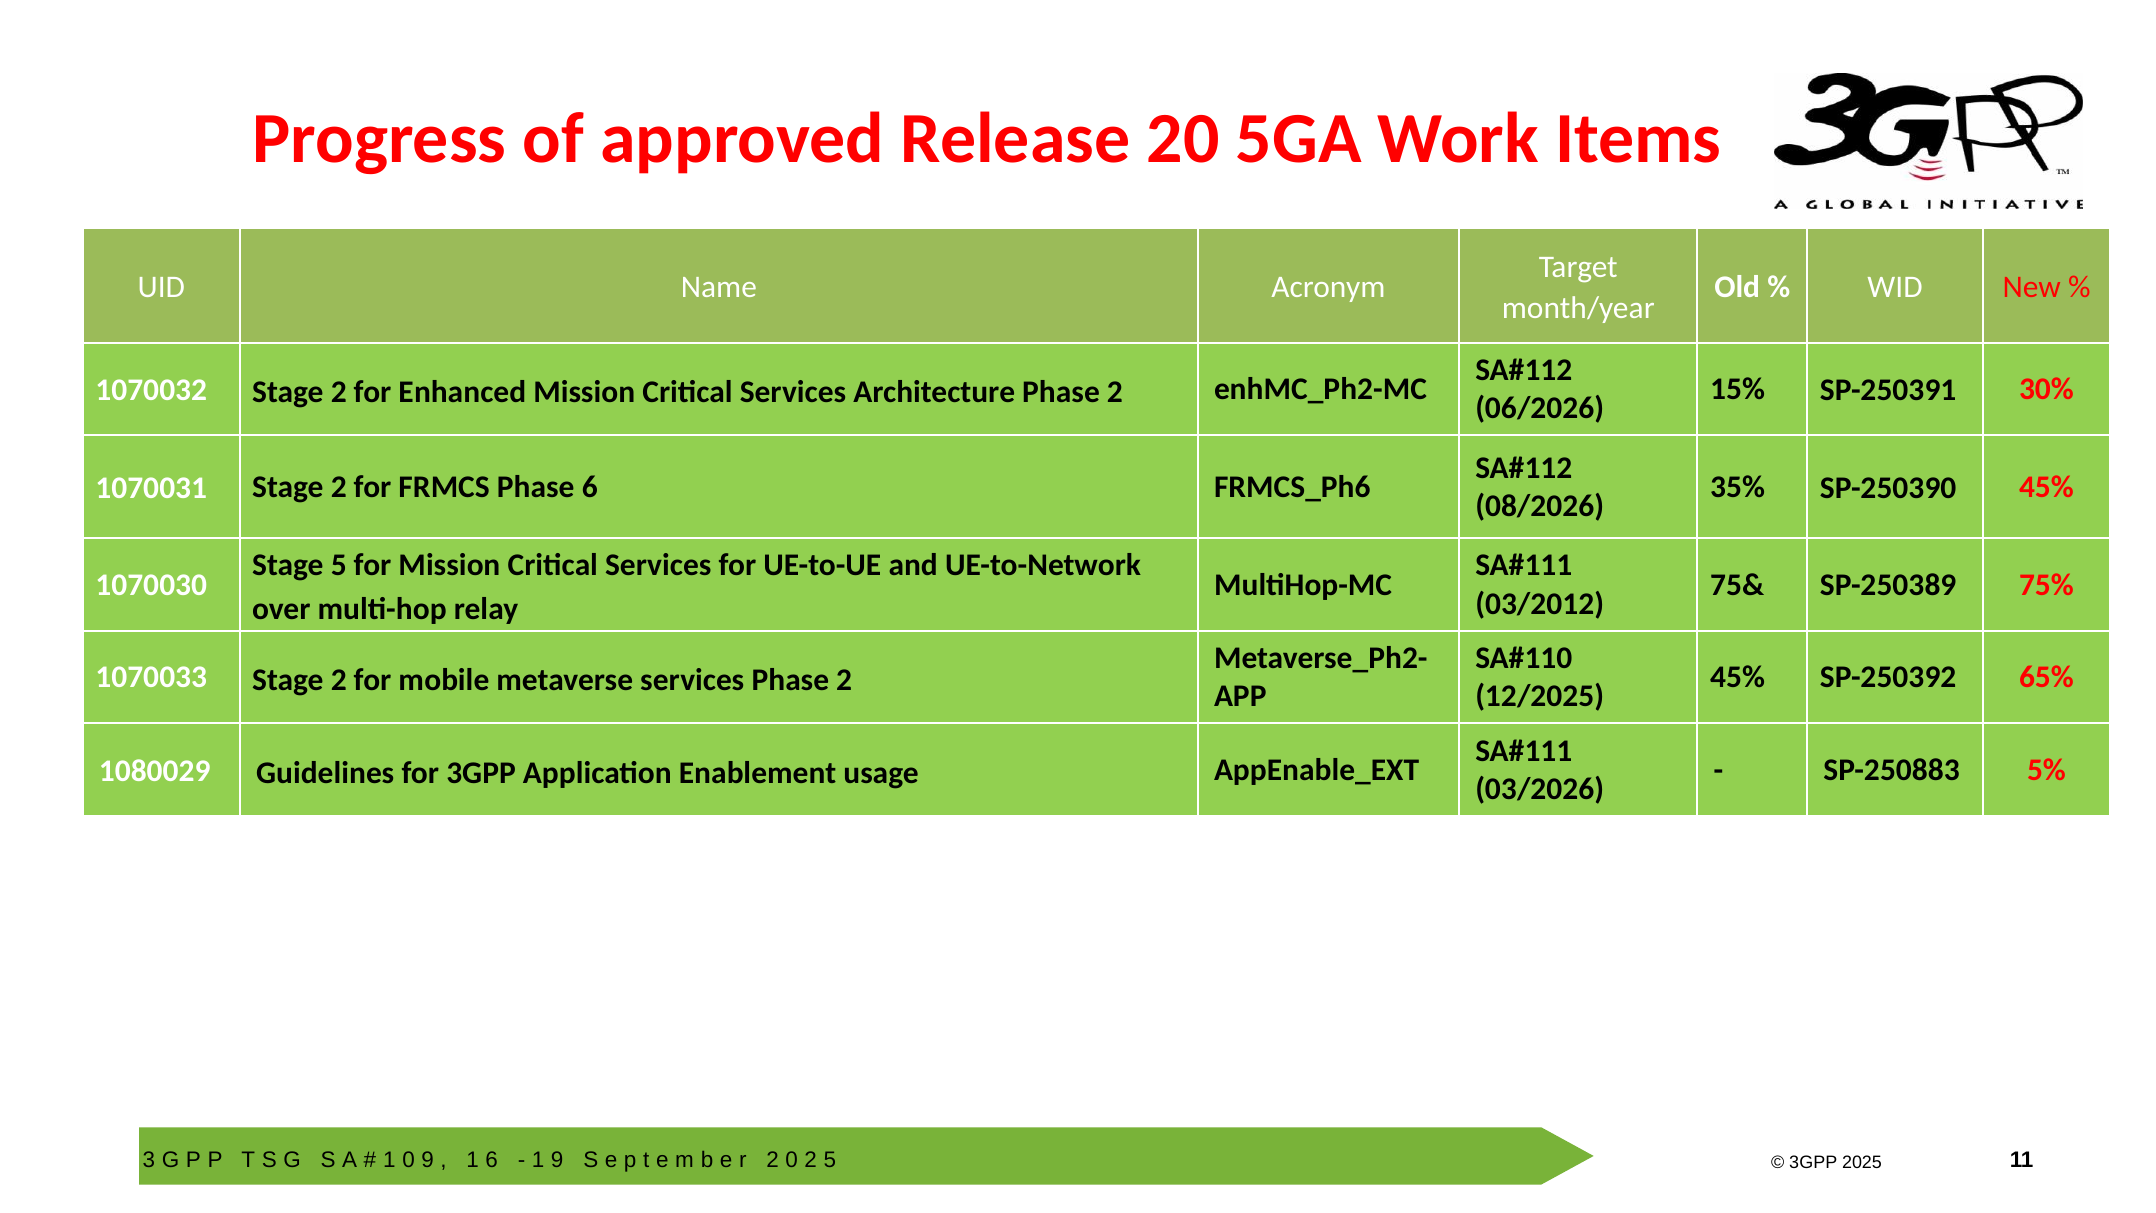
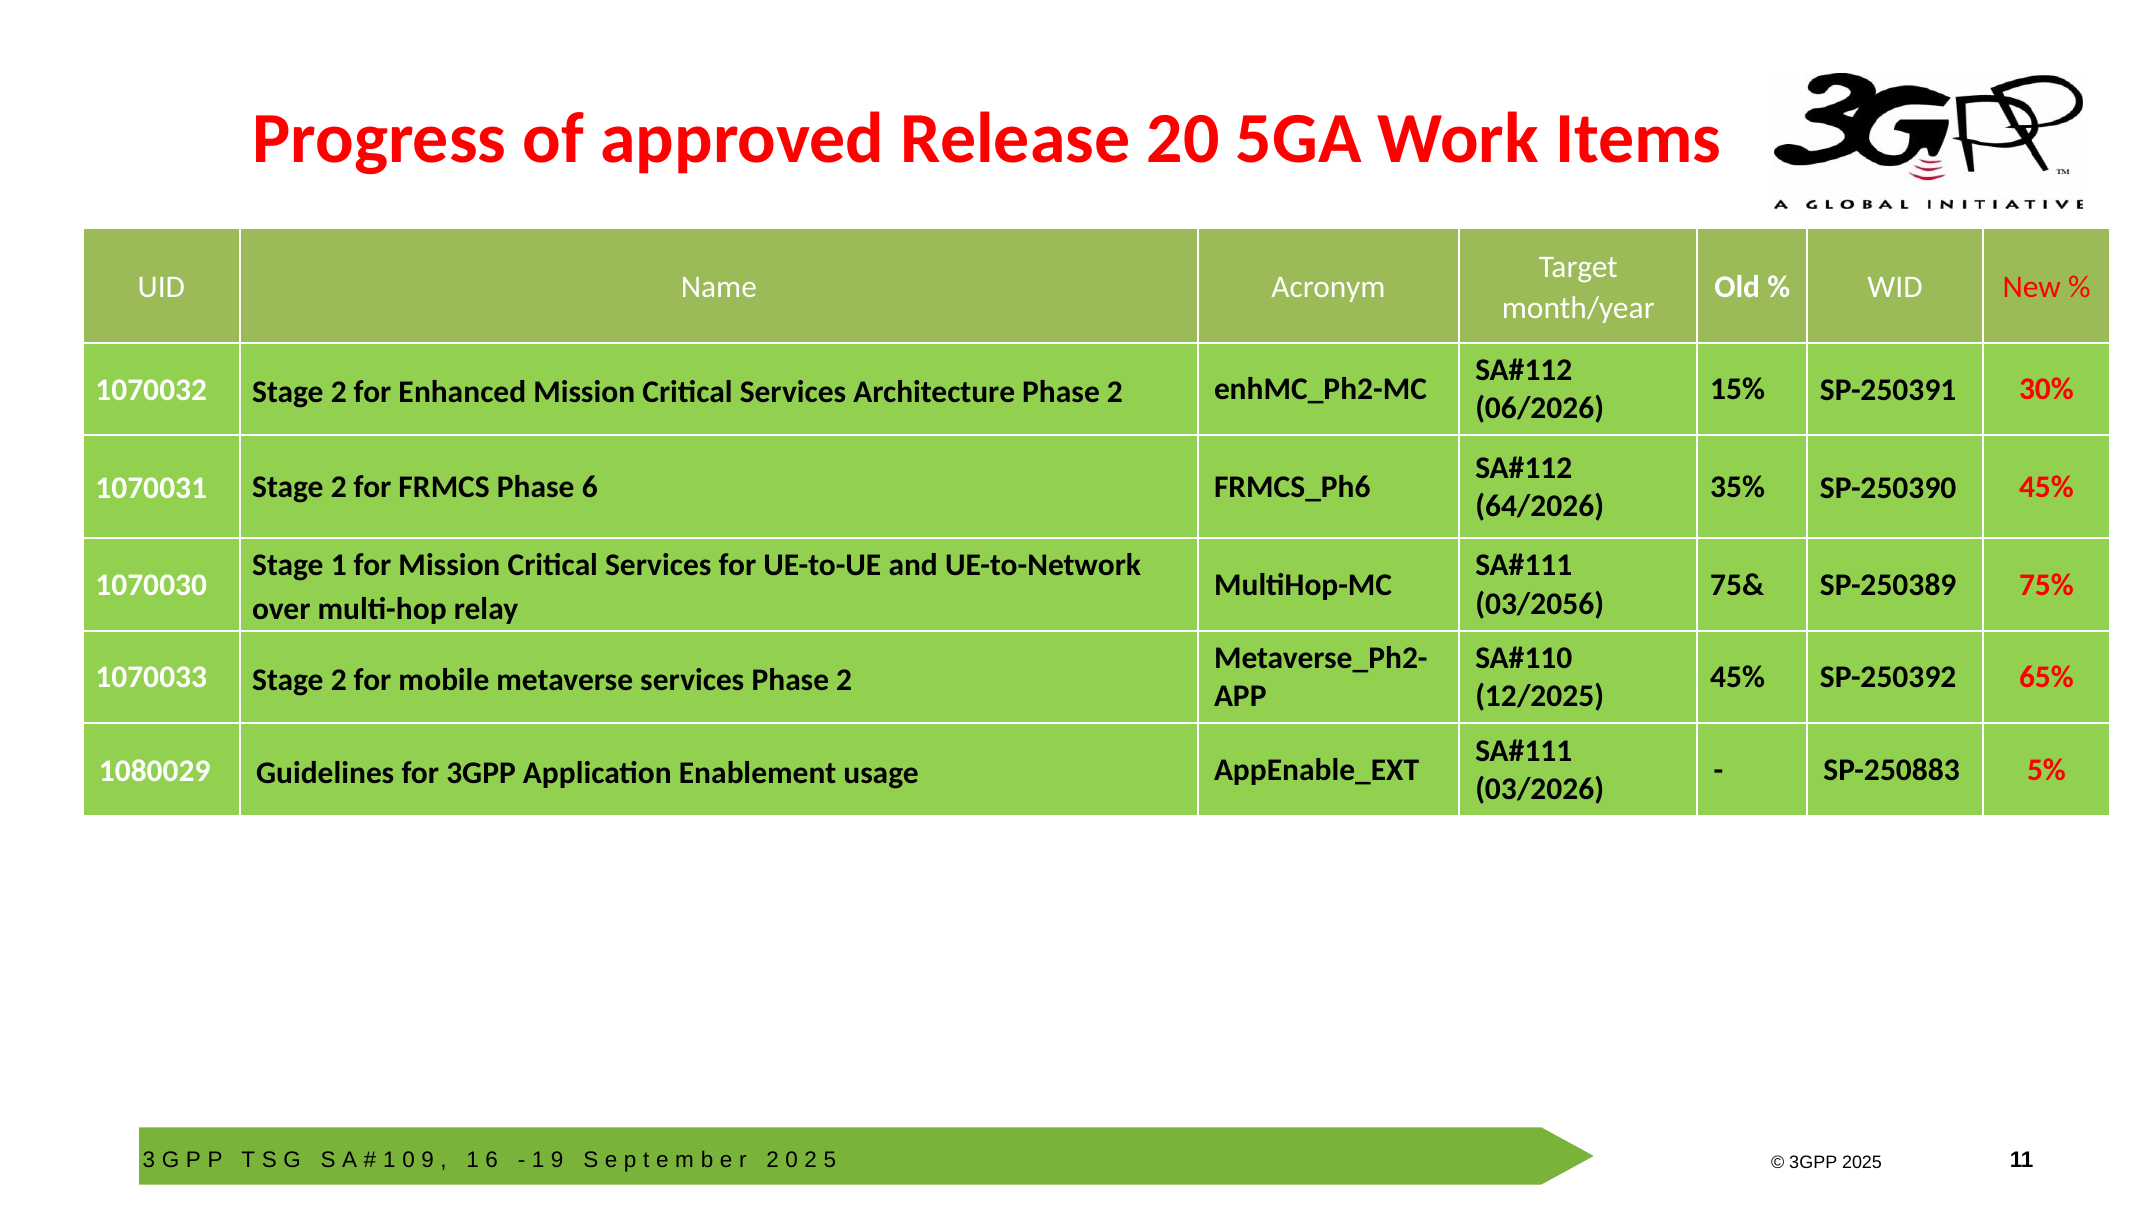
08/2026: 08/2026 -> 64/2026
Stage 5: 5 -> 1
03/2012: 03/2012 -> 03/2056
